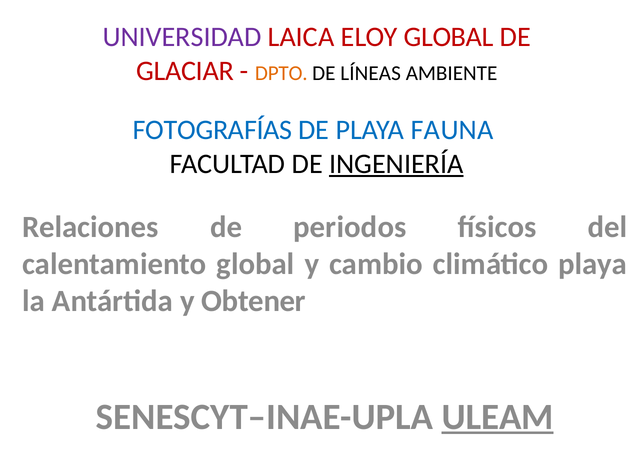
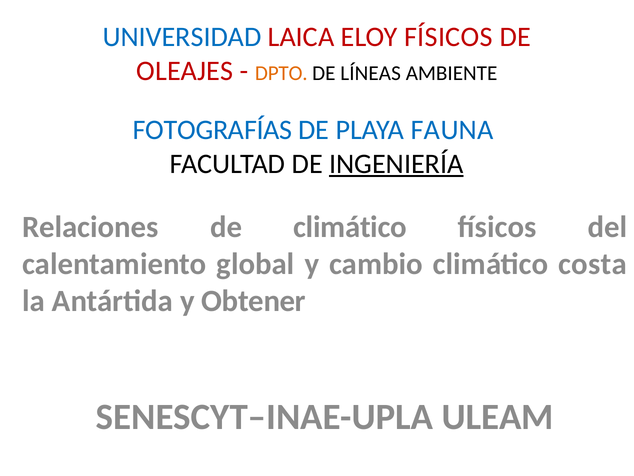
UNIVERSIDAD colour: purple -> blue
ELOY GLOBAL: GLOBAL -> FÍSICOS
GLACIAR: GLACIAR -> OLEAJES
de periodos: periodos -> climático
climático playa: playa -> costa
ULEAM underline: present -> none
